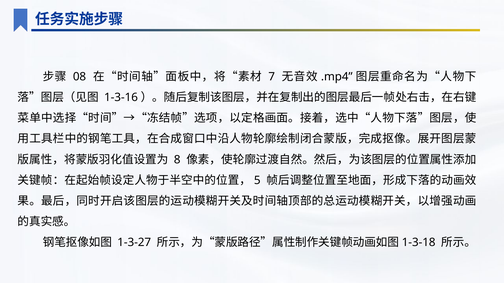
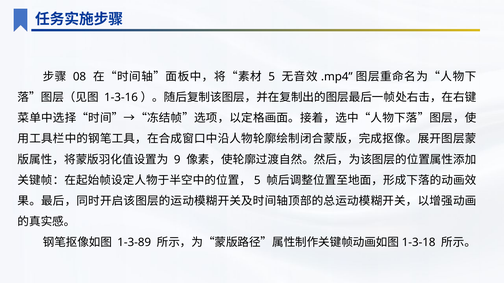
7 at (272, 77): 7 -> 5
8: 8 -> 9
1-3-27: 1-3-27 -> 1-3-89
